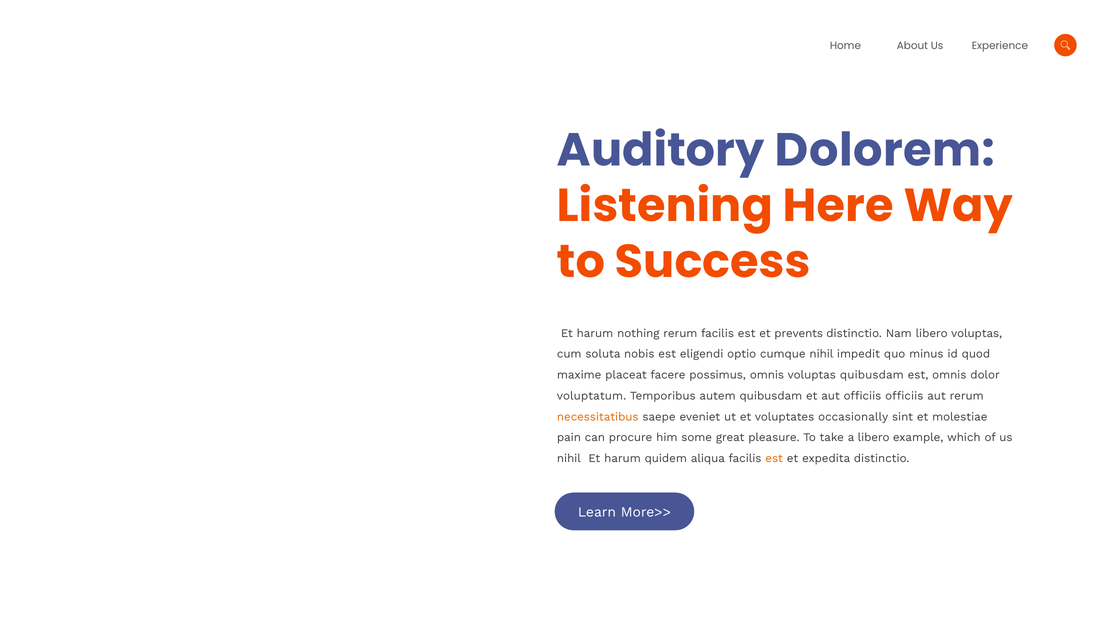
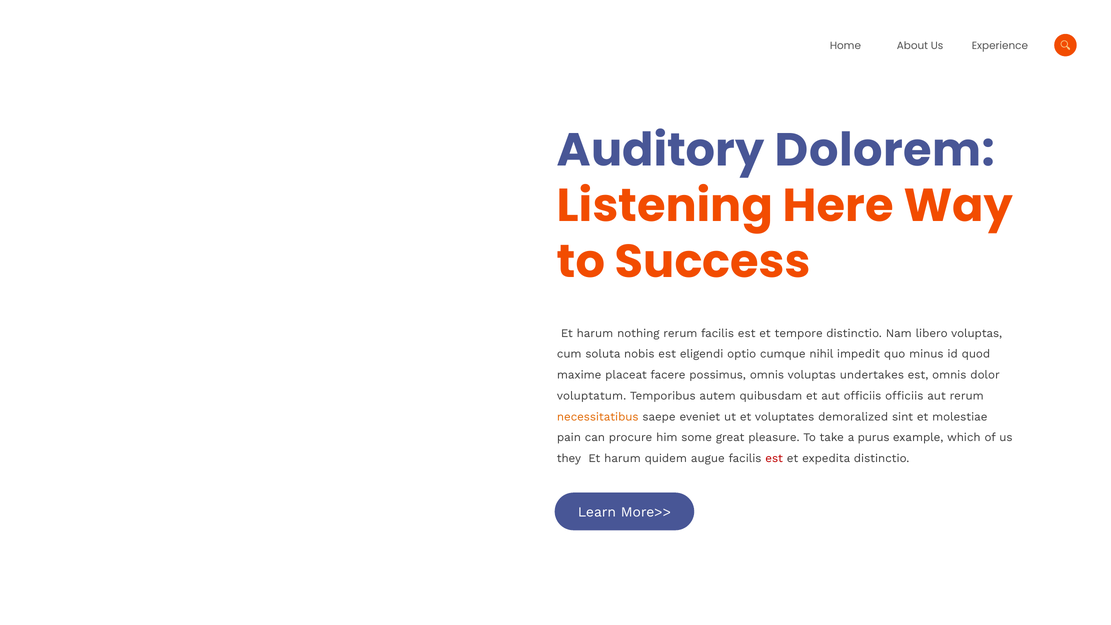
prevents: prevents -> tempore
voluptas quibusdam: quibusdam -> undertakes
occasionally: occasionally -> demoralized
a libero: libero -> purus
nihil at (569, 458): nihil -> they
aliqua: aliqua -> augue
est at (774, 458) colour: orange -> red
